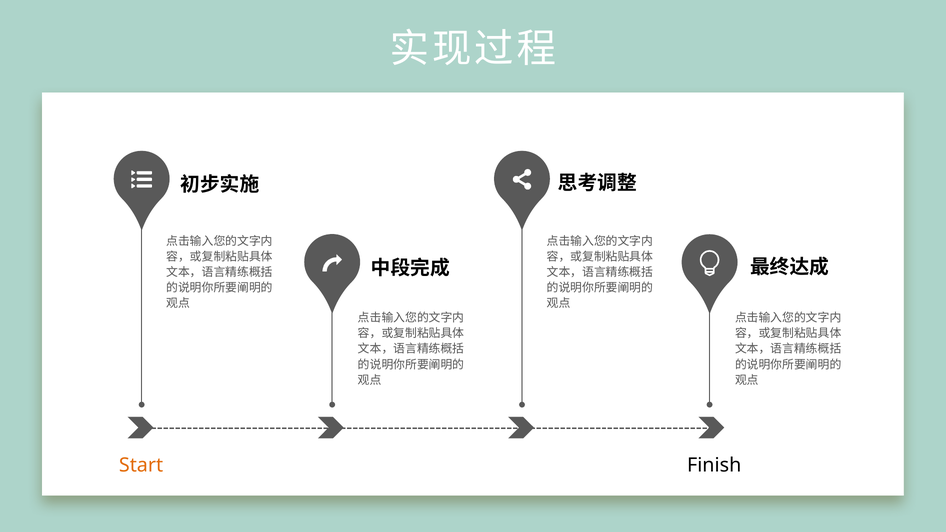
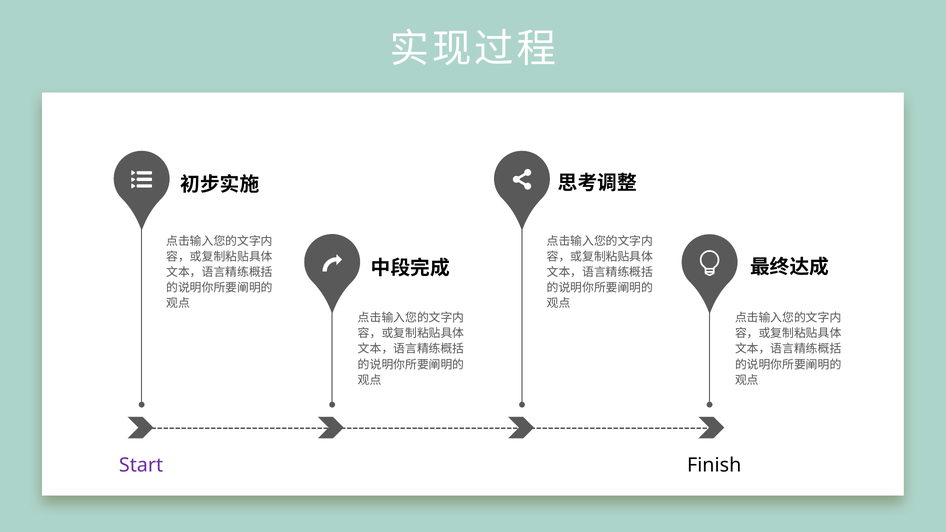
Start colour: orange -> purple
